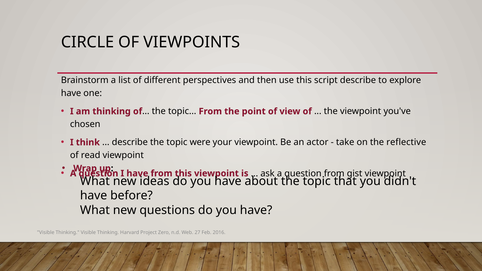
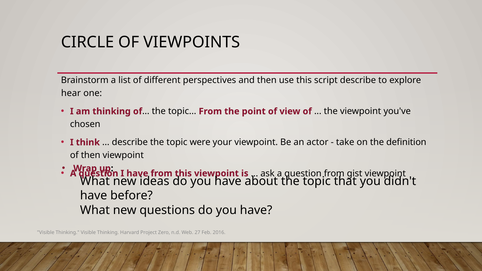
have at (71, 93): have -> hear
reflective: reflective -> definition
of read: read -> then
